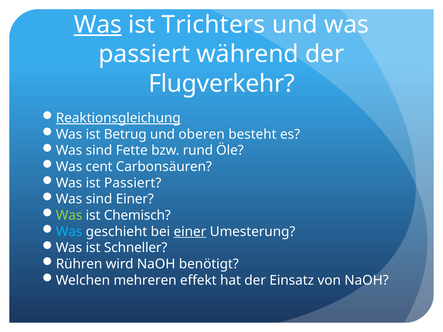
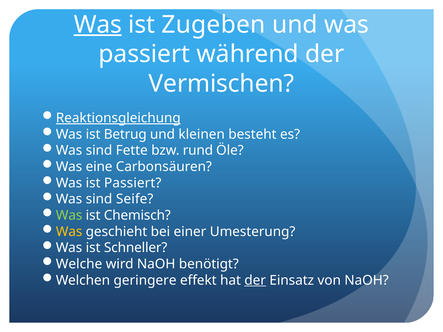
Trichters: Trichters -> Zugeben
Flugverkehr: Flugverkehr -> Vermischen
oberen: oberen -> kleinen
cent: cent -> eine
sind Einer: Einer -> Seife
Was at (69, 232) colour: light blue -> yellow
einer at (190, 232) underline: present -> none
Rühren: Rühren -> Welche
mehreren: mehreren -> geringere
der at (255, 280) underline: none -> present
